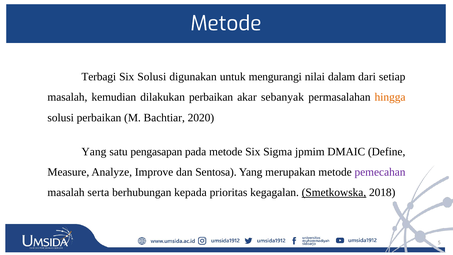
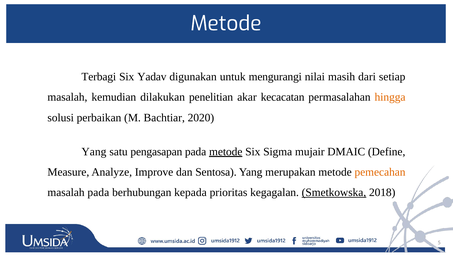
Six Solusi: Solusi -> Yadav
dalam: dalam -> masih
dilakukan perbaikan: perbaikan -> penelitian
sebanyak: sebanyak -> kecacatan
metode at (226, 152) underline: none -> present
jpmim: jpmim -> mujair
pemecahan colour: purple -> orange
masalah serta: serta -> pada
